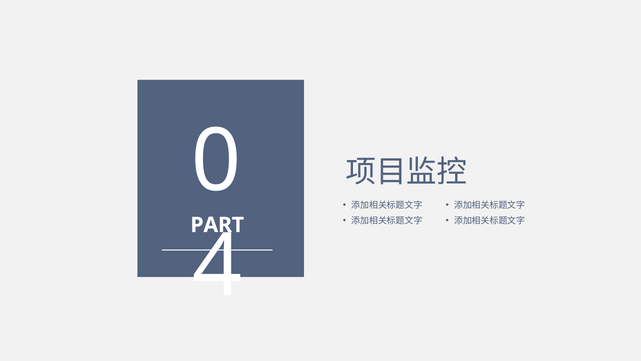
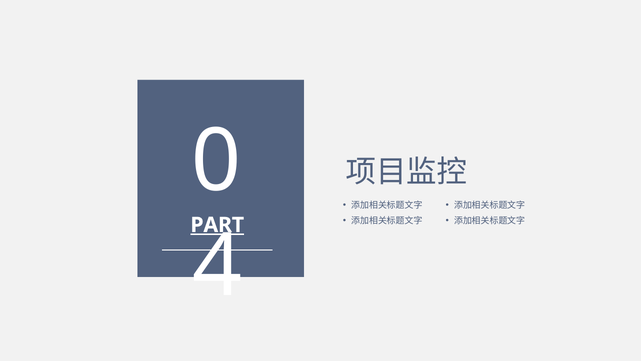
PART underline: none -> present
